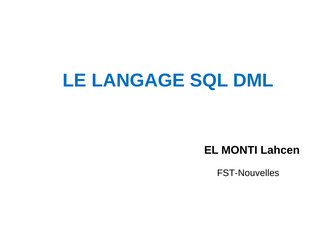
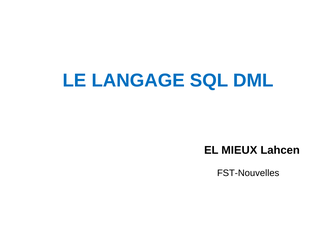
MONTI: MONTI -> MIEUX
